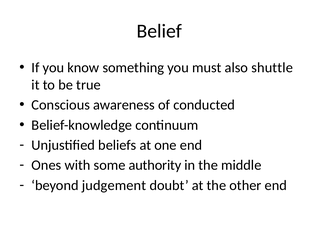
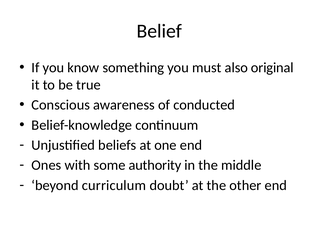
shuttle: shuttle -> original
judgement: judgement -> curriculum
